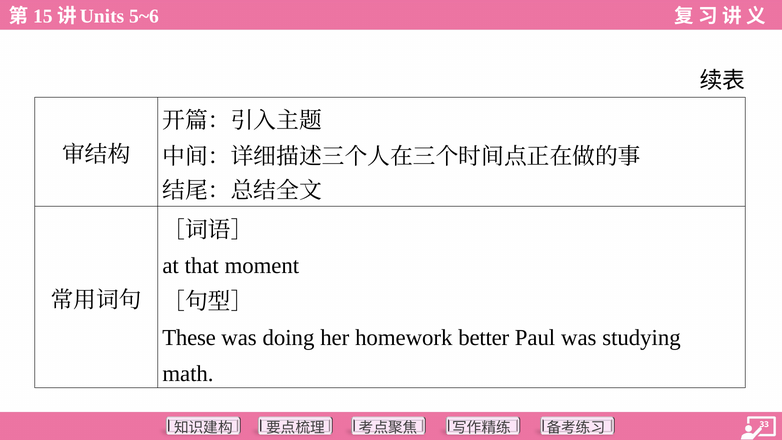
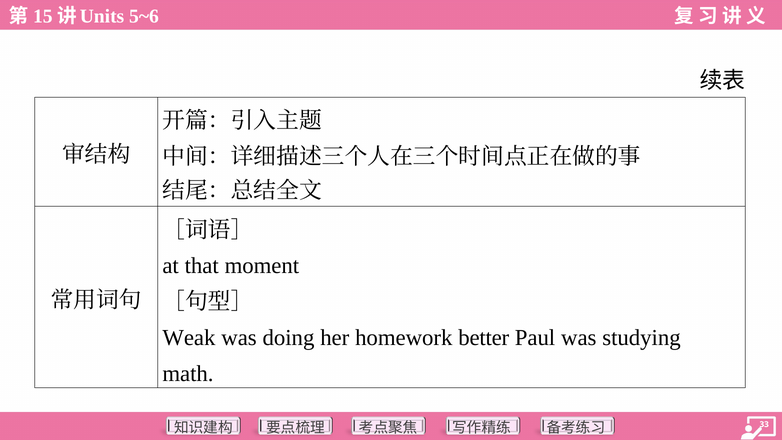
These: These -> Weak
